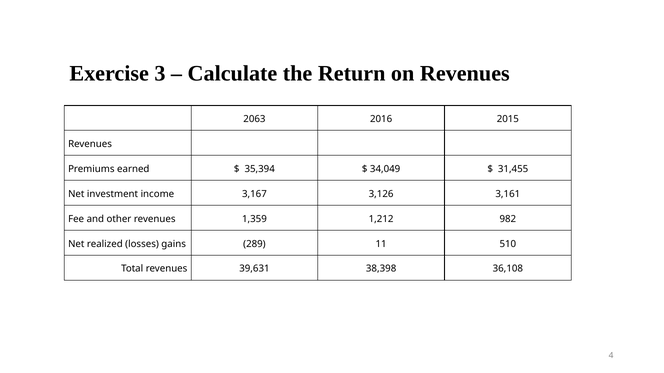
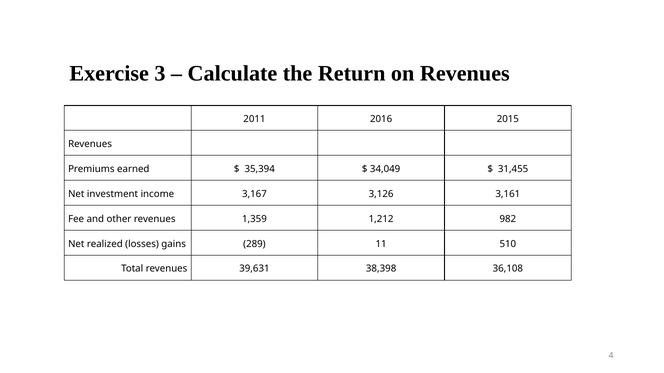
2063: 2063 -> 2011
